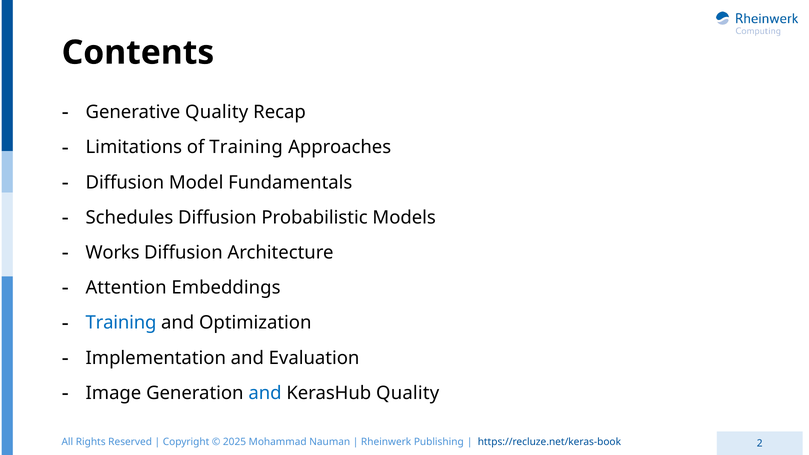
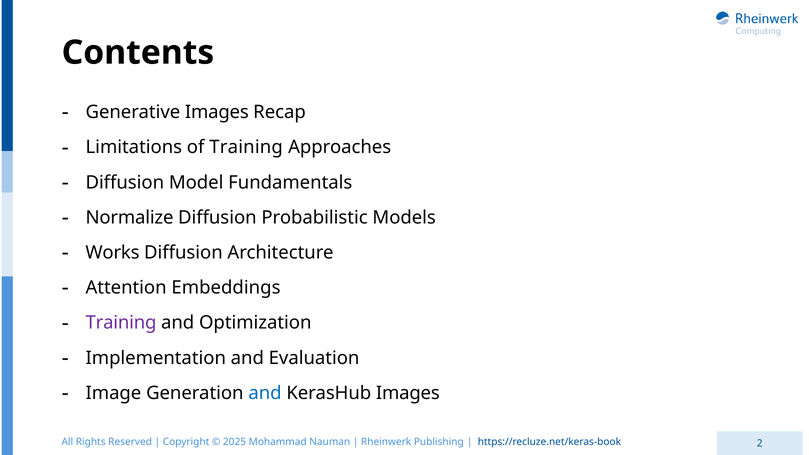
Generative Quality: Quality -> Images
Schedules: Schedules -> Normalize
Training at (121, 323) colour: blue -> purple
KerasHub Quality: Quality -> Images
